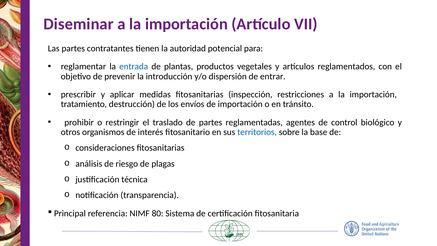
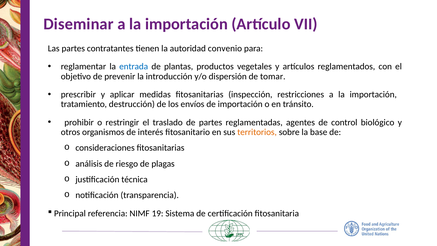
potencial: potencial -> convenio
entrar: entrar -> tomar
territorios colour: blue -> orange
80: 80 -> 19
